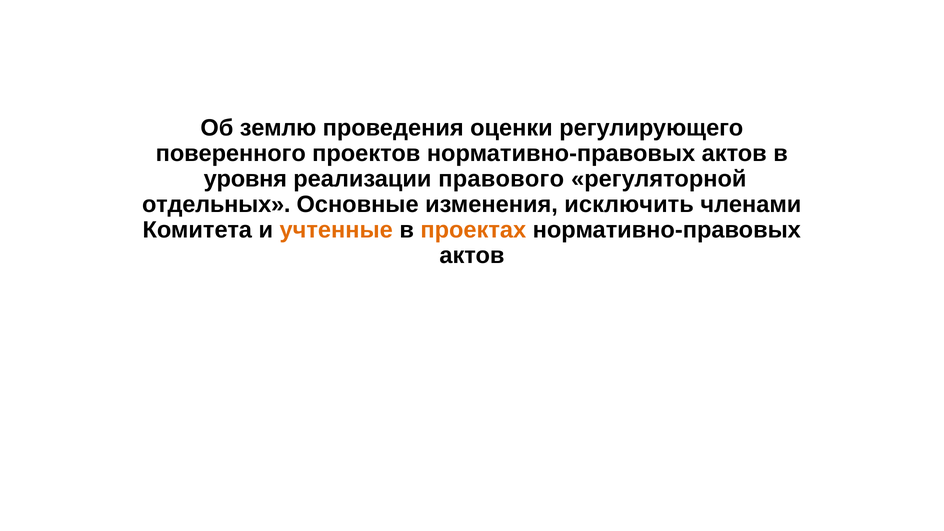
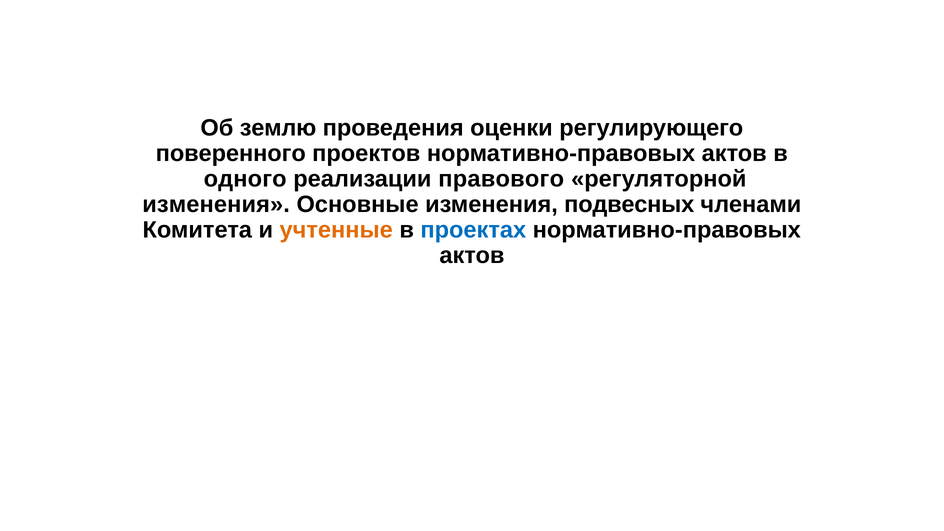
уровня: уровня -> одного
отдельных at (216, 204): отдельных -> изменения
исключить: исключить -> подвесных
проектах colour: orange -> blue
